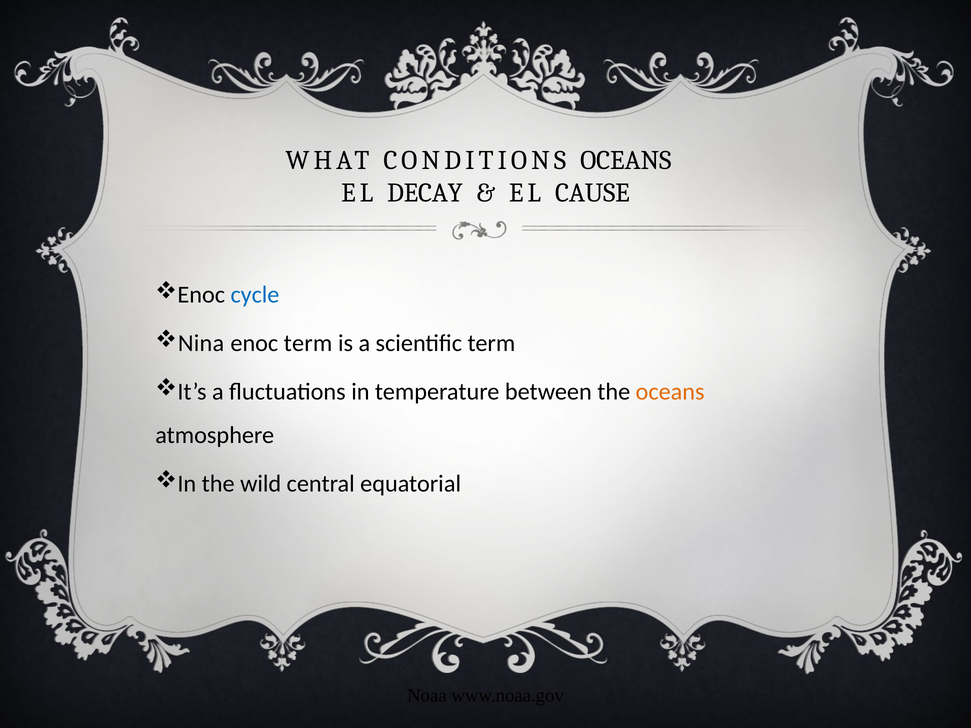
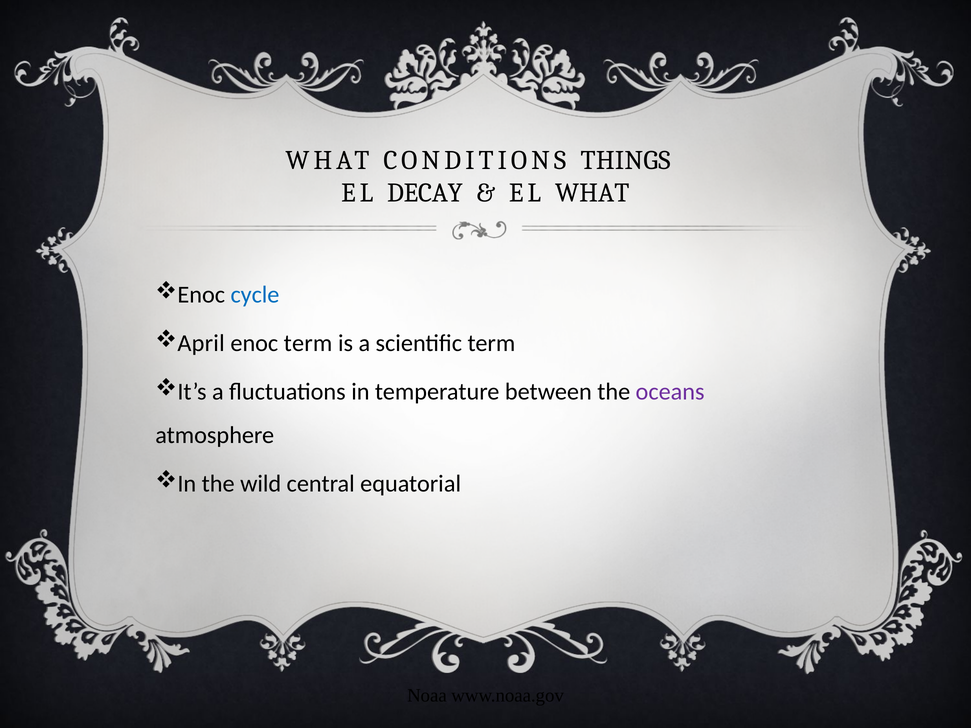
CONDITIONS OCEANS: OCEANS -> THINGS
EL CAUSE: CAUSE -> WHAT
Nina: Nina -> April
oceans at (670, 392) colour: orange -> purple
